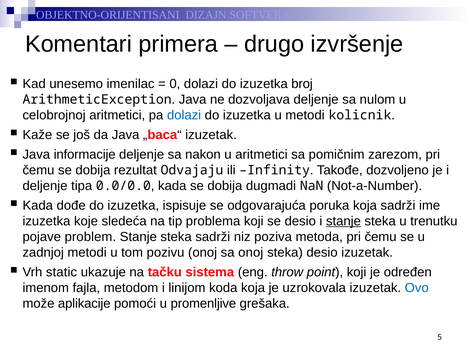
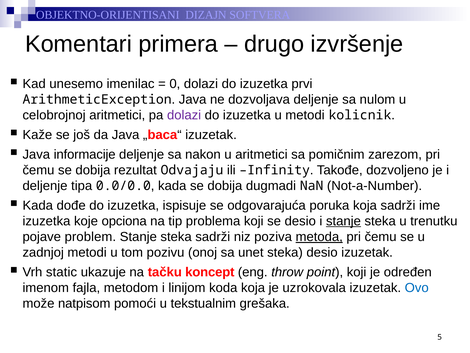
broj: broj -> prvi
dolazi at (184, 115) colour: blue -> purple
sledeća: sledeća -> opciona
metoda underline: none -> present
sa onoj: onoj -> unet
sistema: sistema -> koncept
aplikacije: aplikacije -> natpisom
promenljive: promenljive -> tekstualnim
